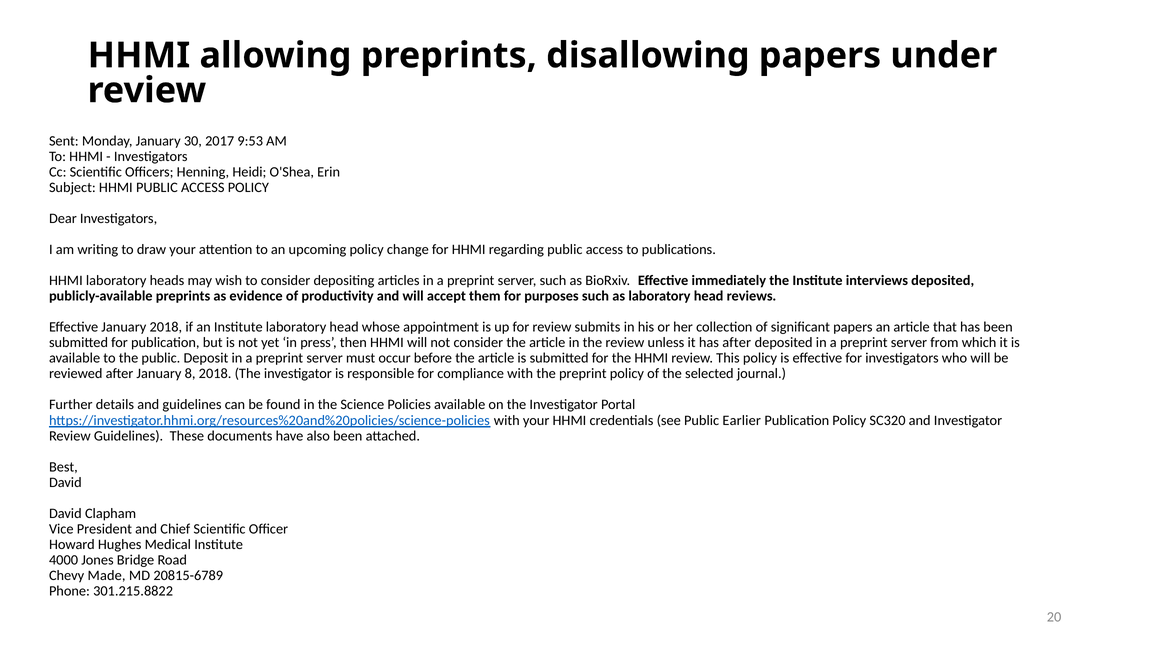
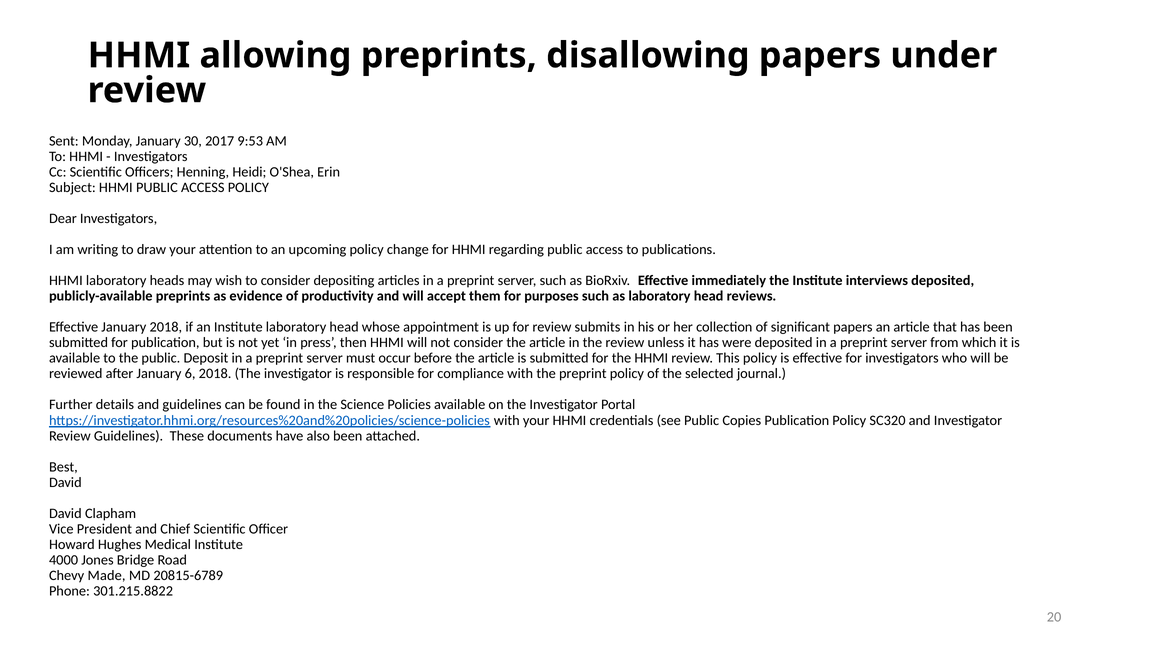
has after: after -> were
8: 8 -> 6
Earlier: Earlier -> Copies
